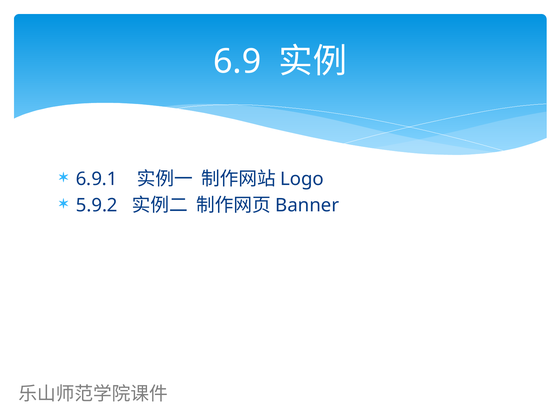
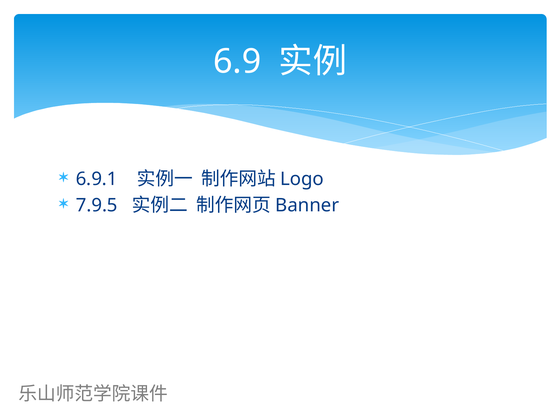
5.9.2: 5.9.2 -> 7.9.5
